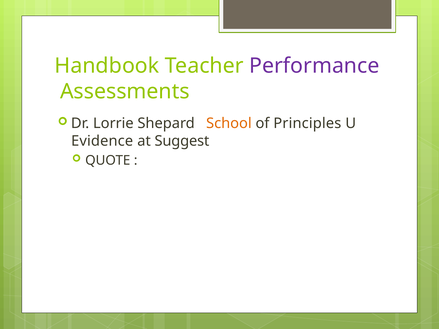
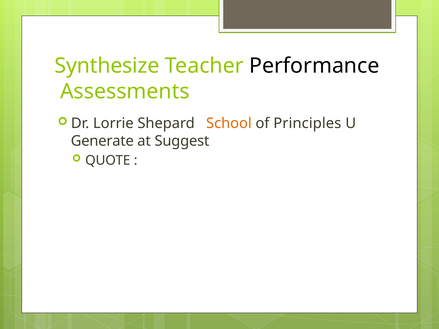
Handbook: Handbook -> Synthesize
Performance colour: purple -> black
Evidence: Evidence -> Generate
